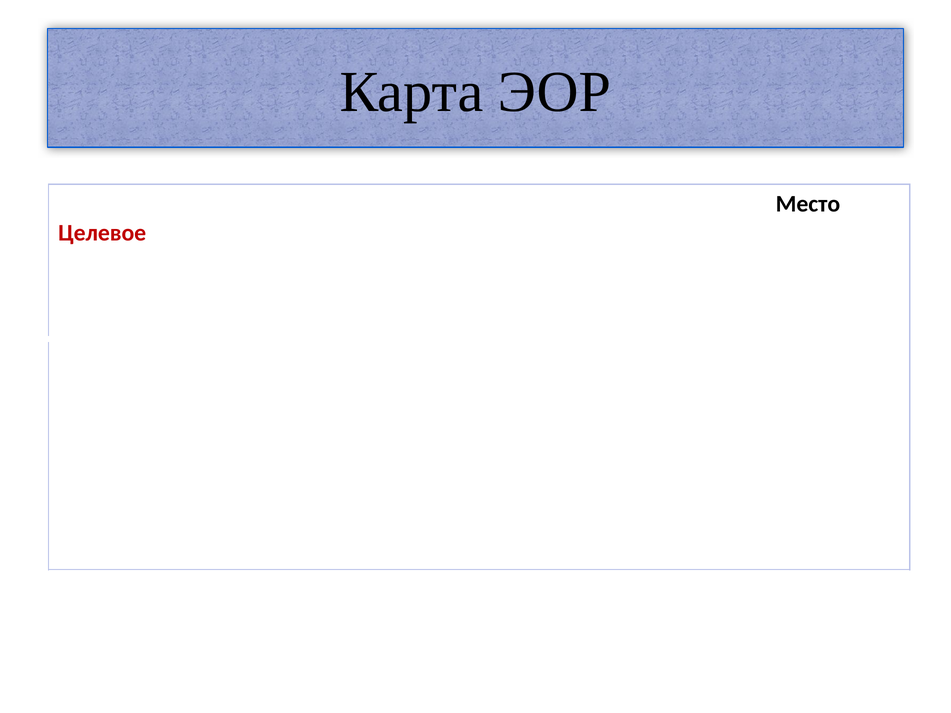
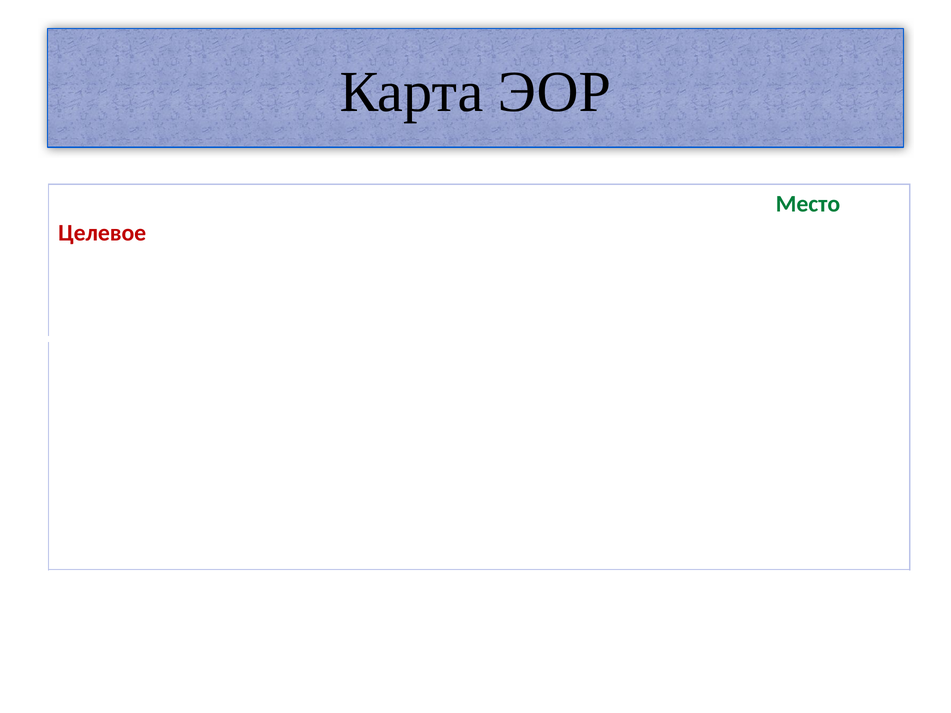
Место colour: black -> green
